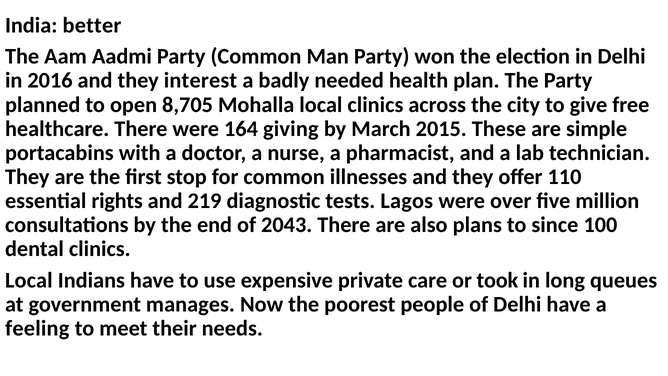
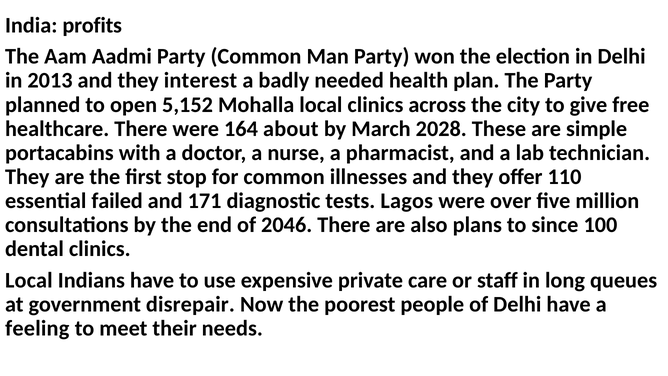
better: better -> profits
2016: 2016 -> 2013
8,705: 8,705 -> 5,152
giving: giving -> about
2015: 2015 -> 2028
rights: rights -> failed
219: 219 -> 171
2043: 2043 -> 2046
took: took -> staff
manages: manages -> disrepair
